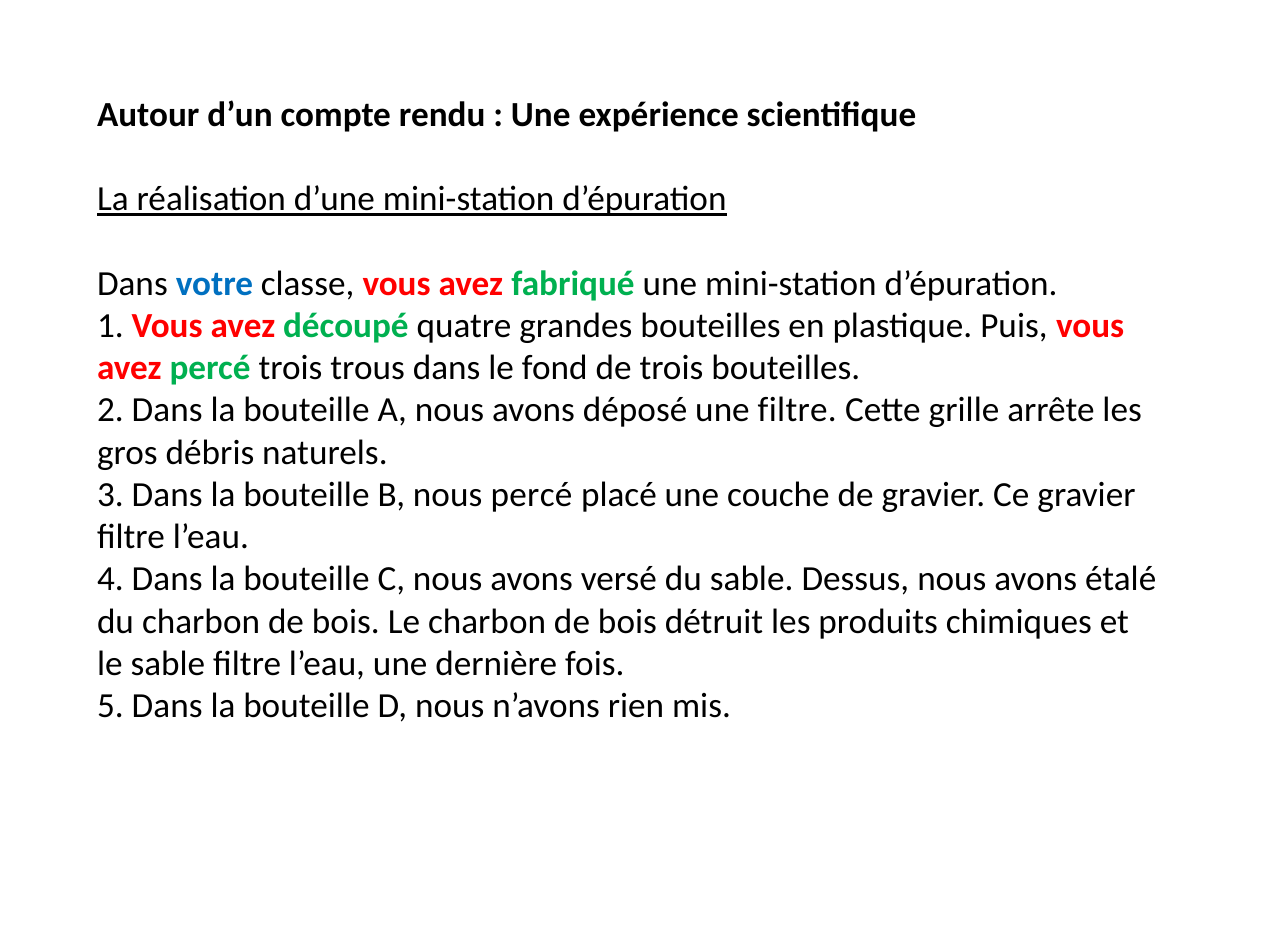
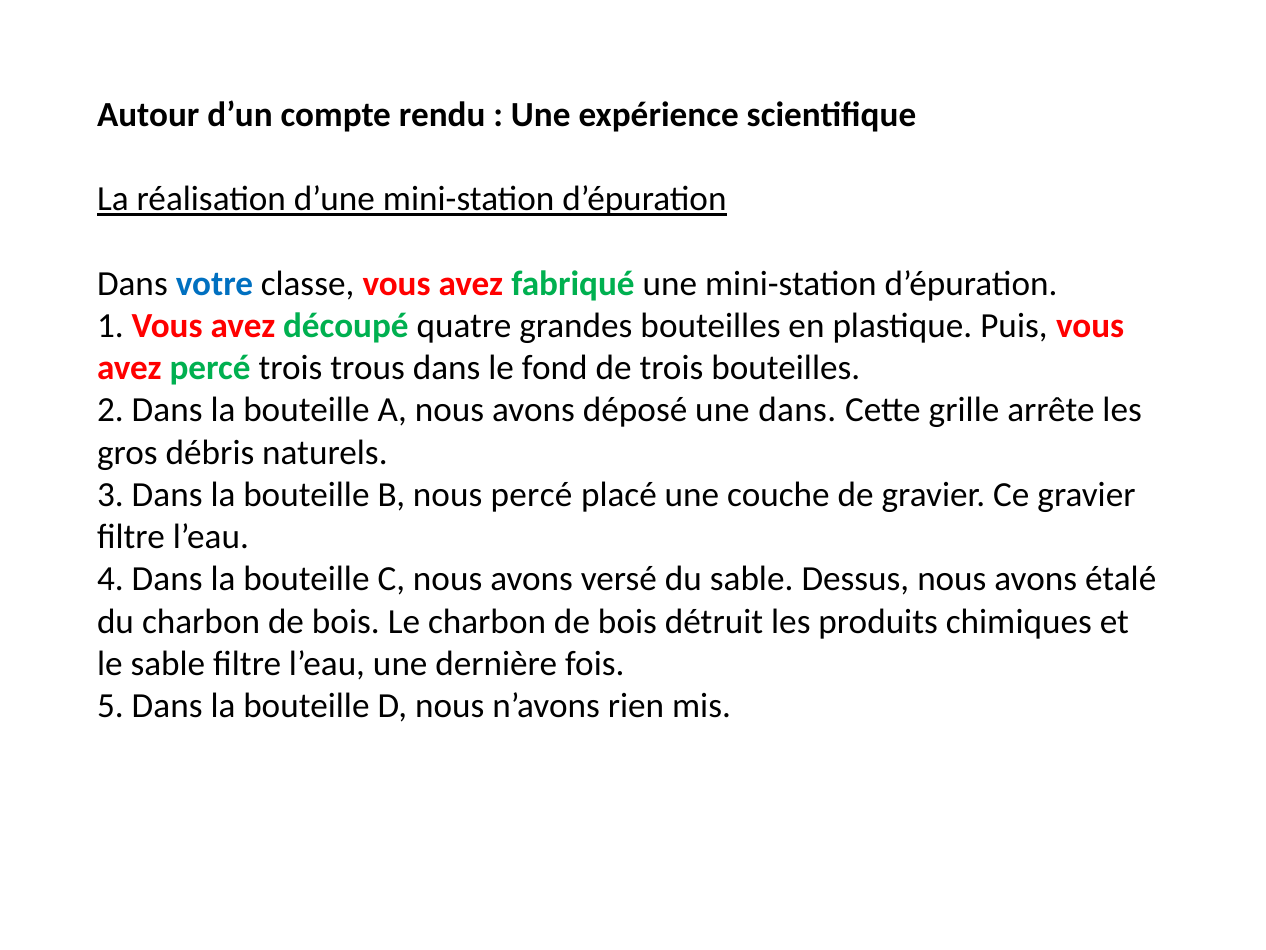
une filtre: filtre -> dans
